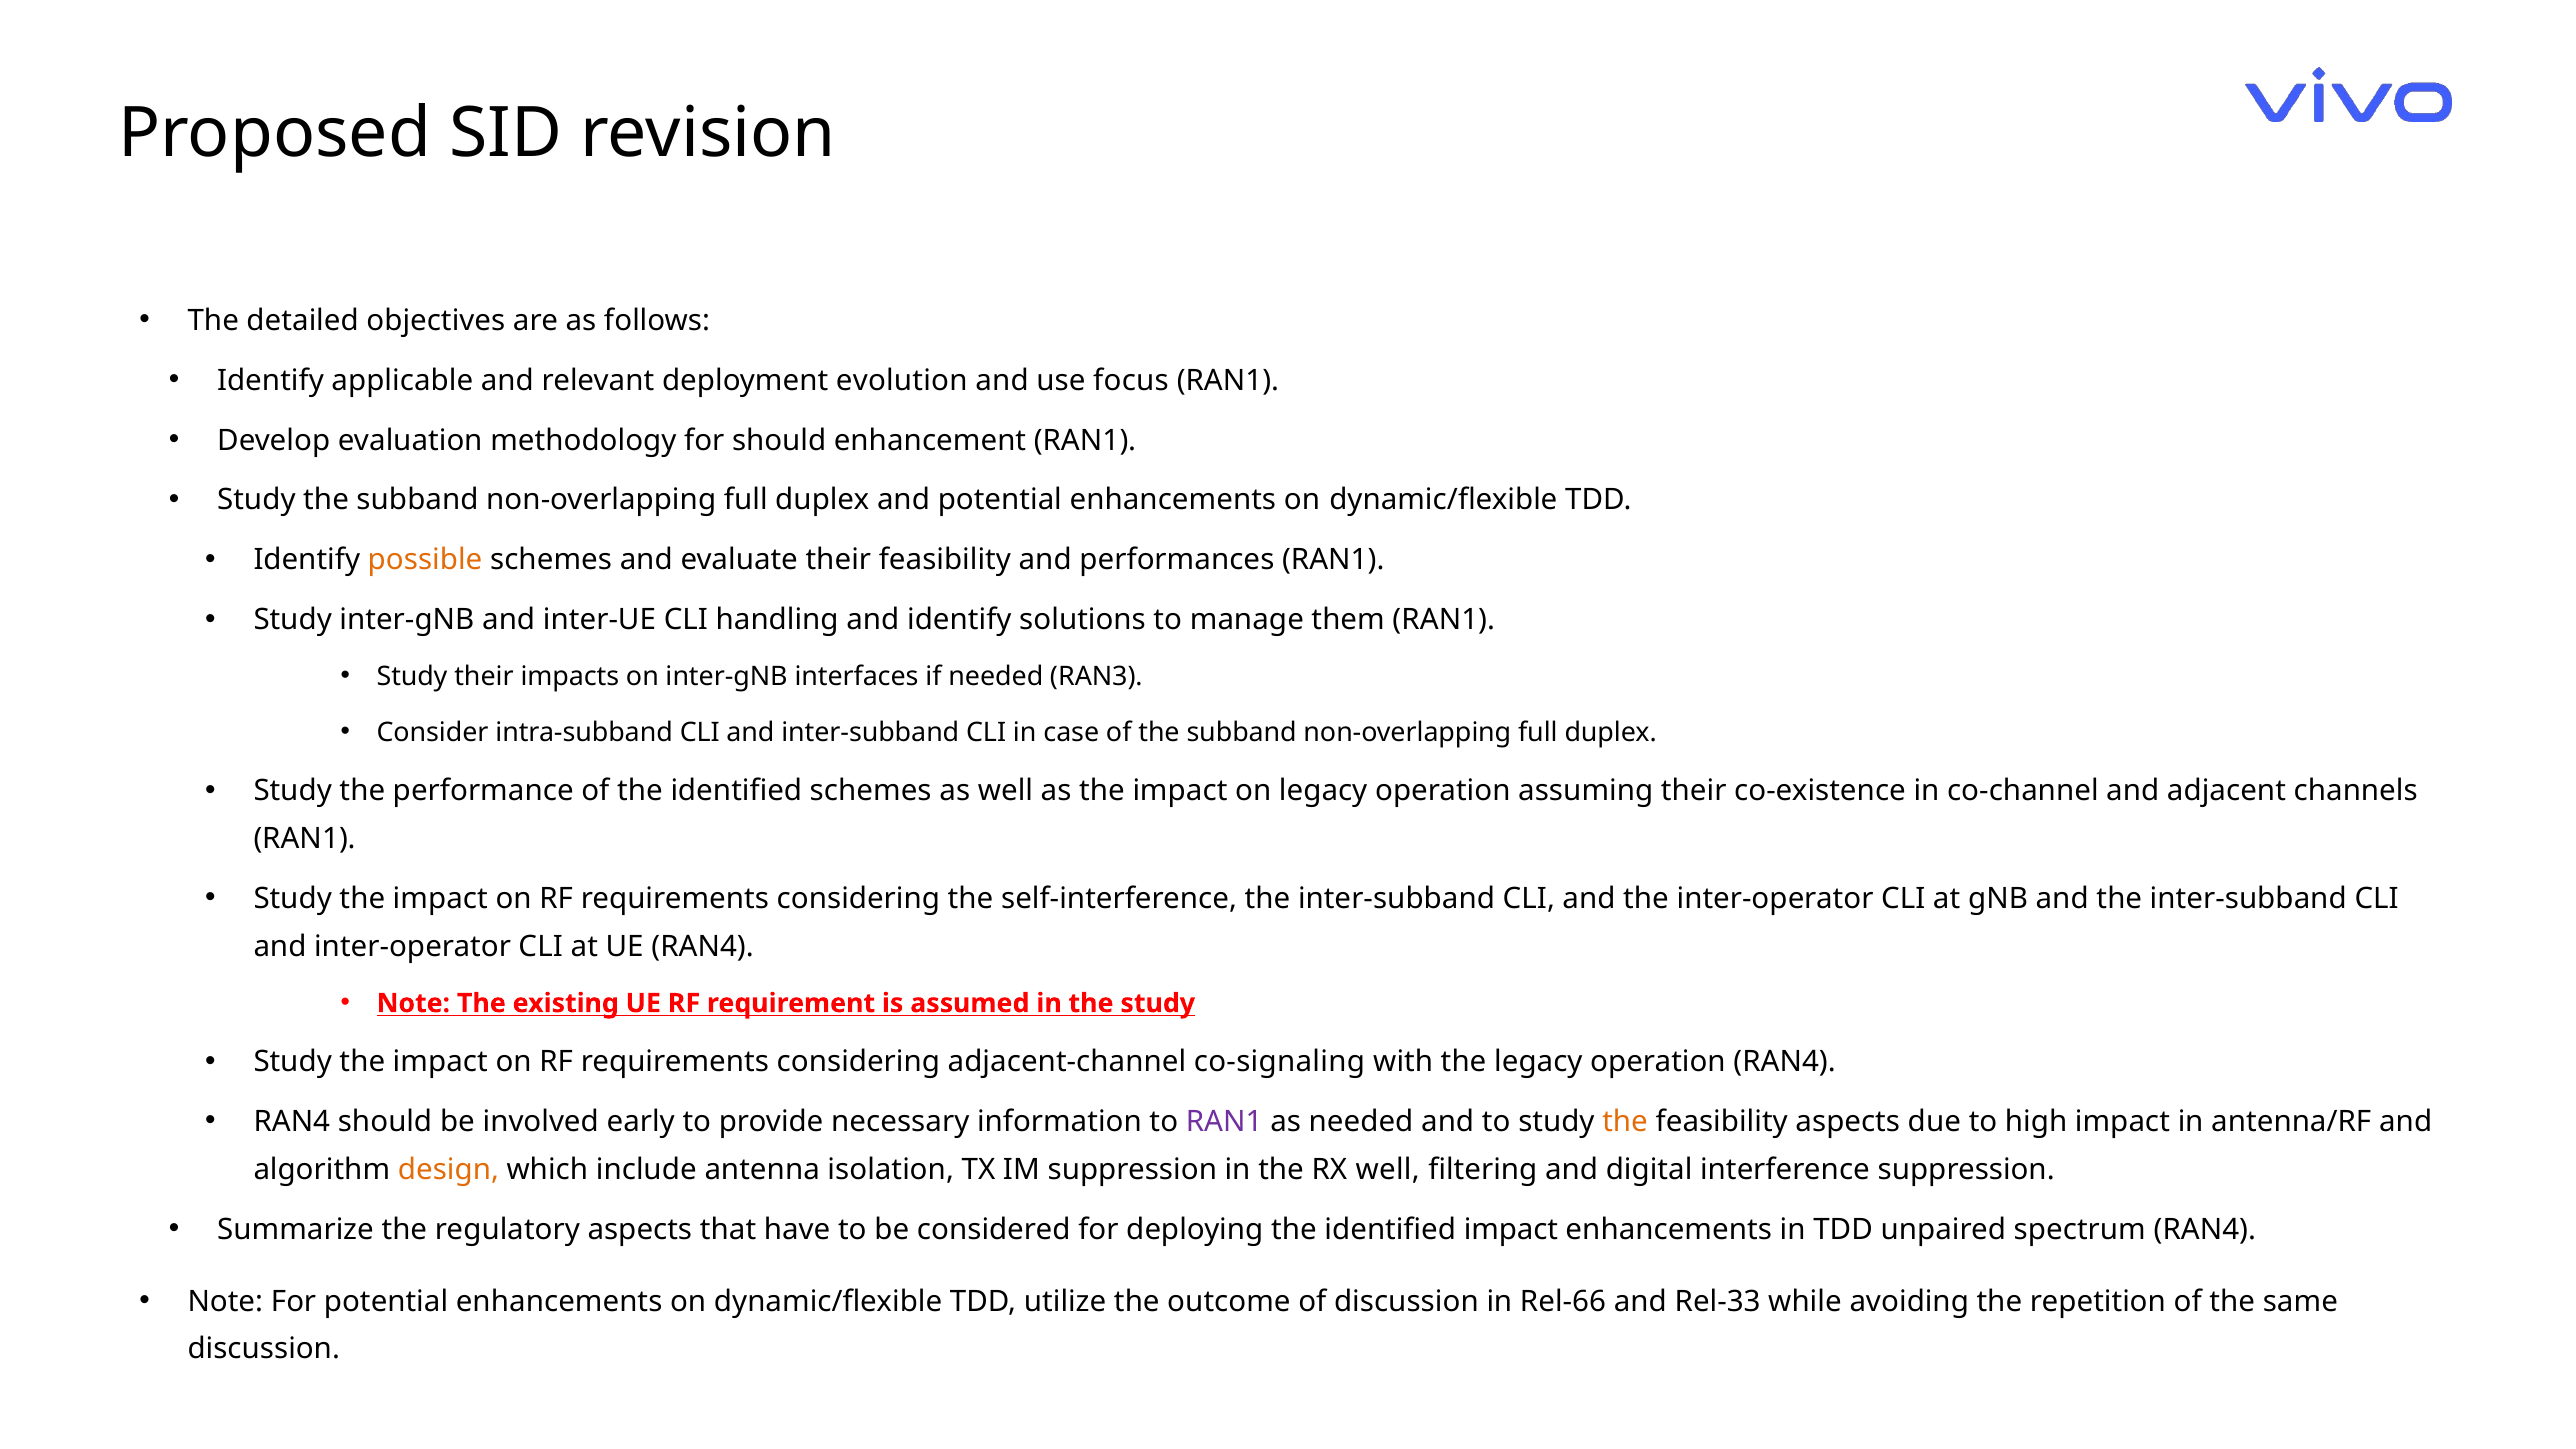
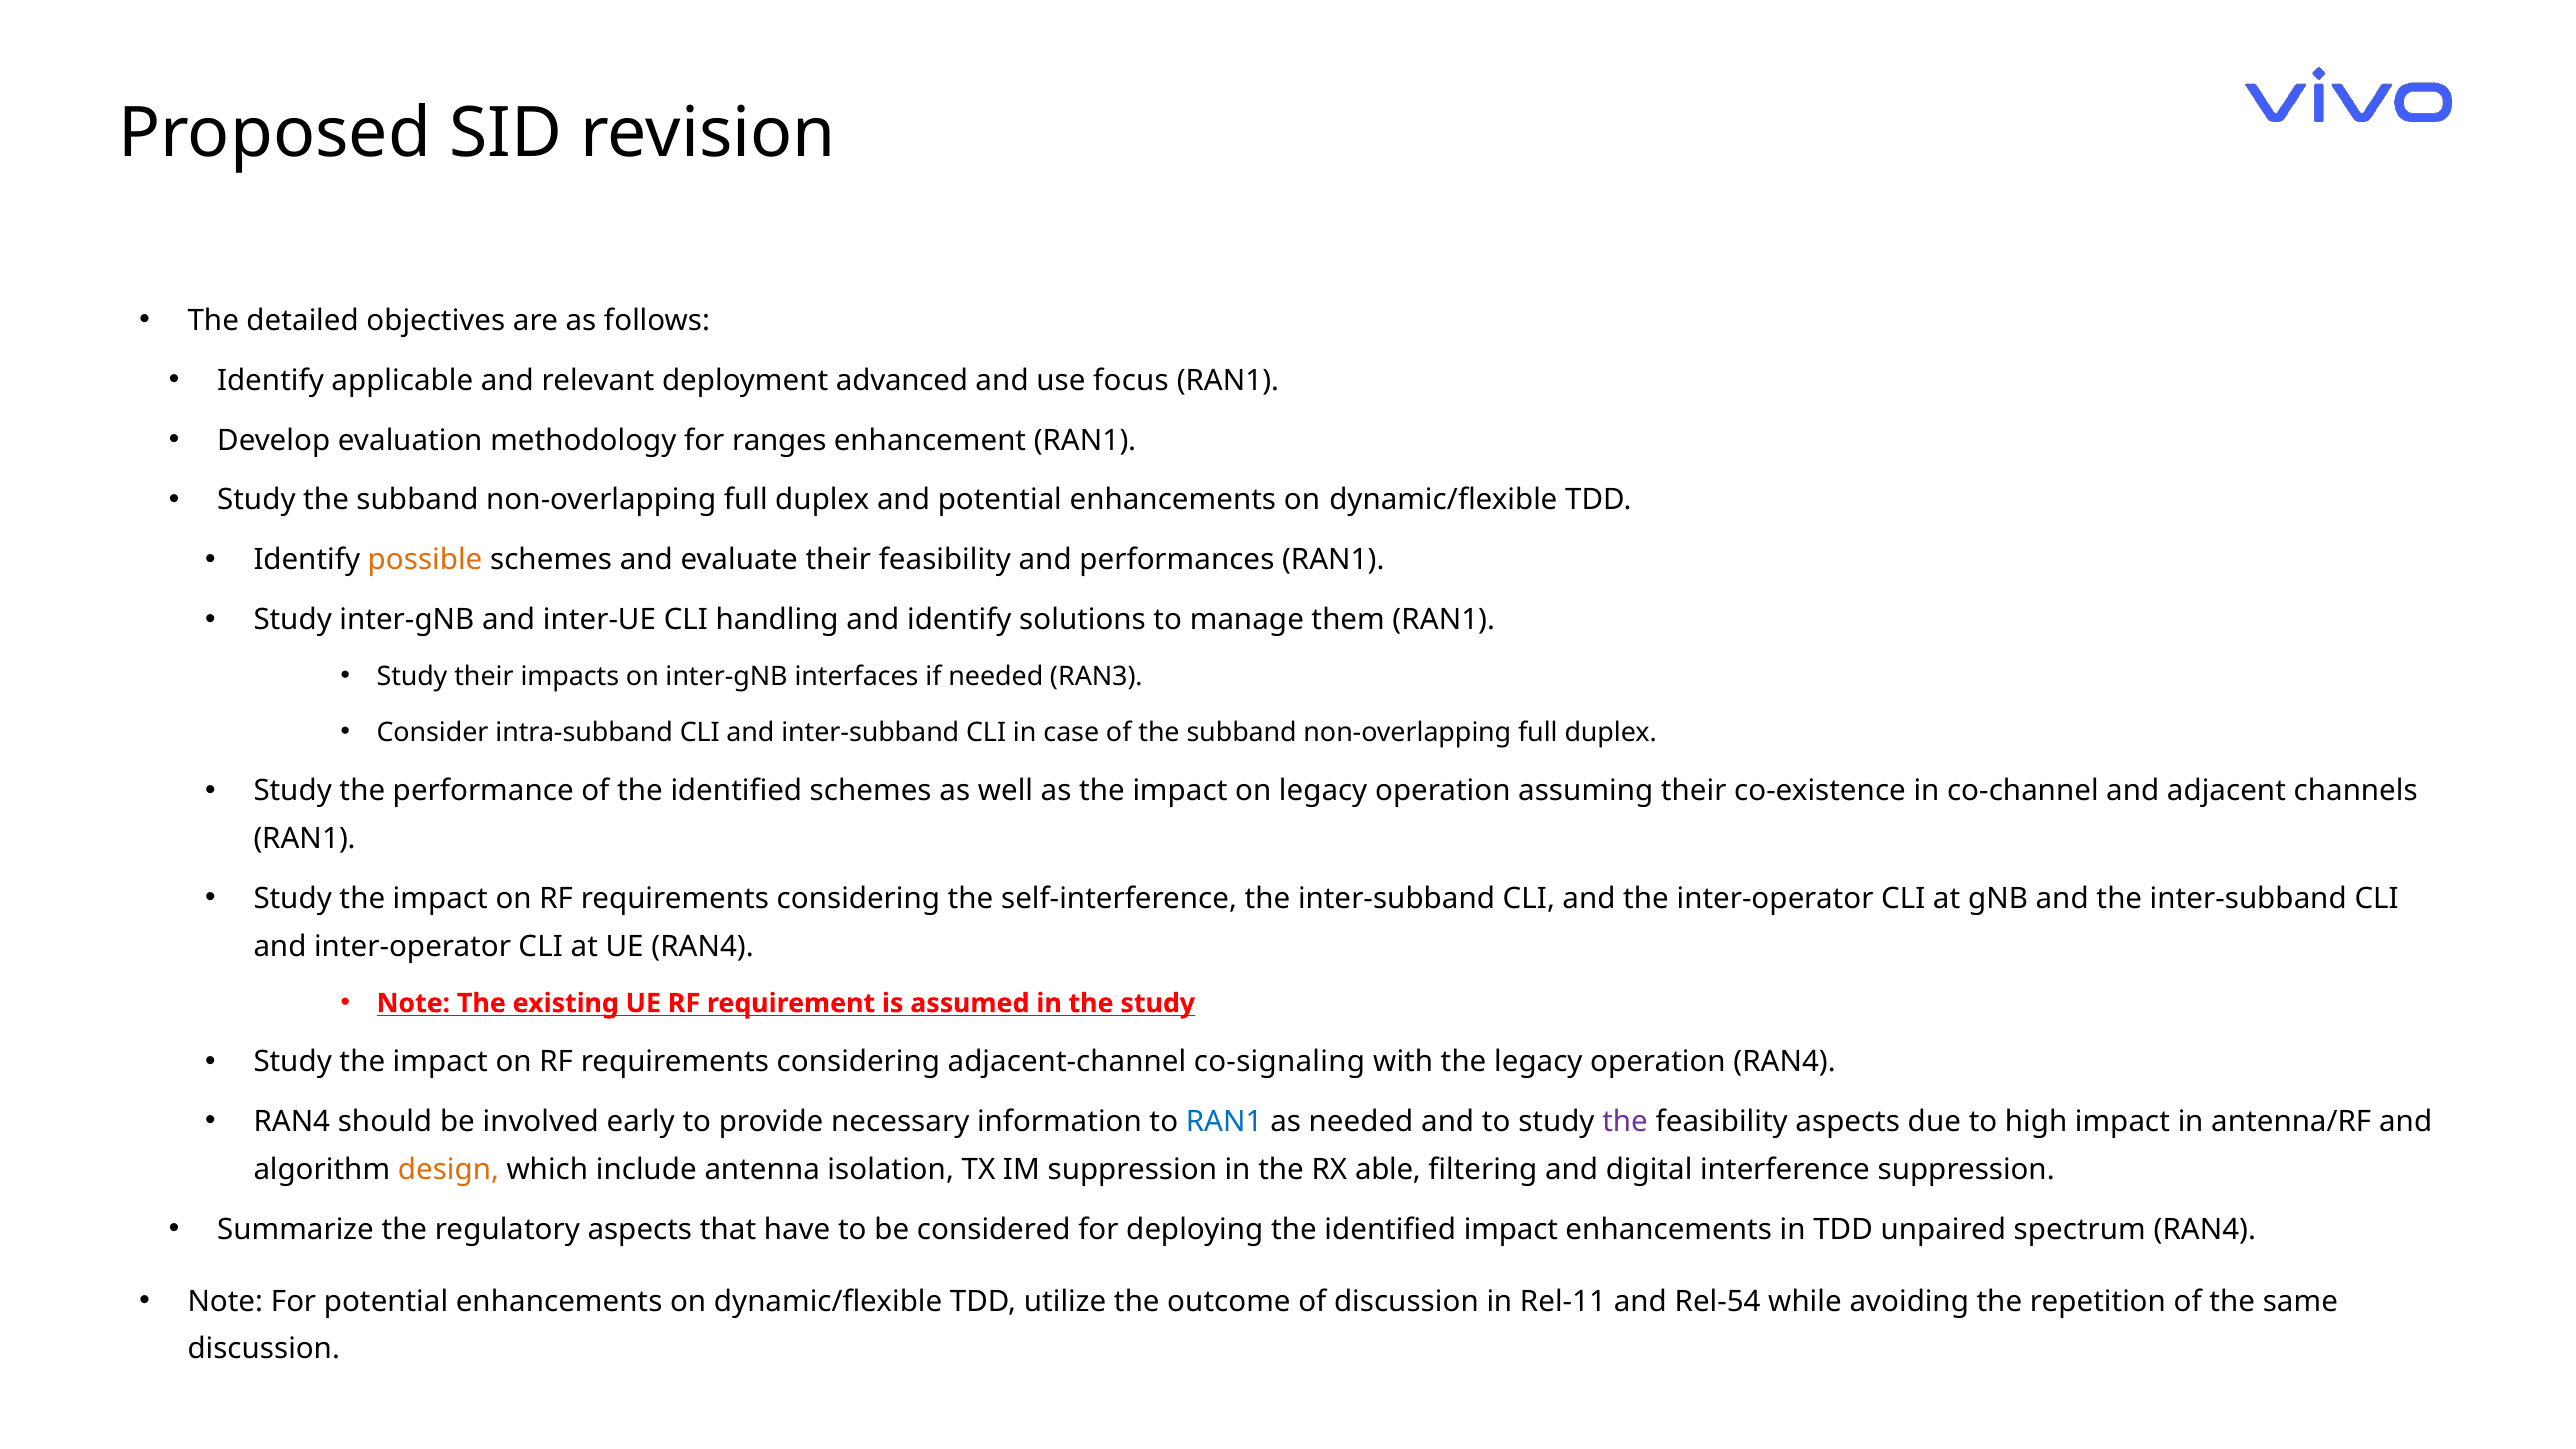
evolution: evolution -> advanced
for should: should -> ranges
RAN1 at (1224, 1122) colour: purple -> blue
the at (1625, 1122) colour: orange -> purple
RX well: well -> able
Rel-66: Rel-66 -> Rel-11
Rel-33: Rel-33 -> Rel-54
